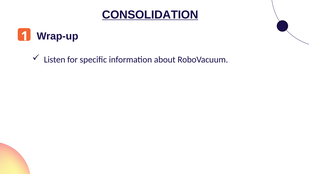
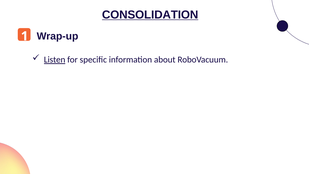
Listen underline: none -> present
